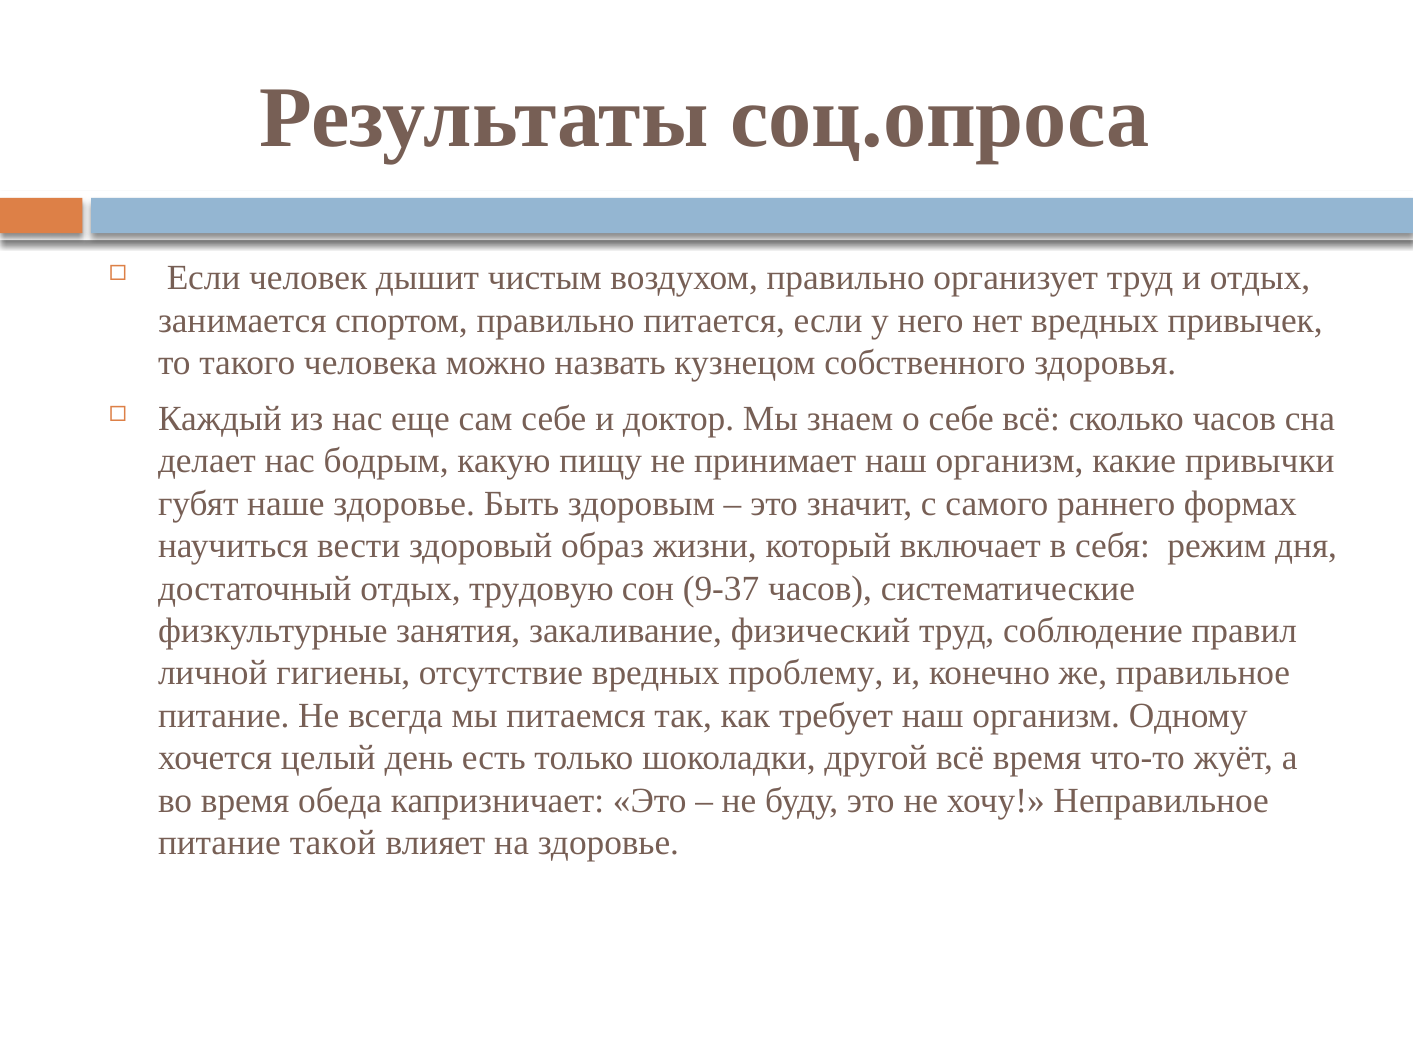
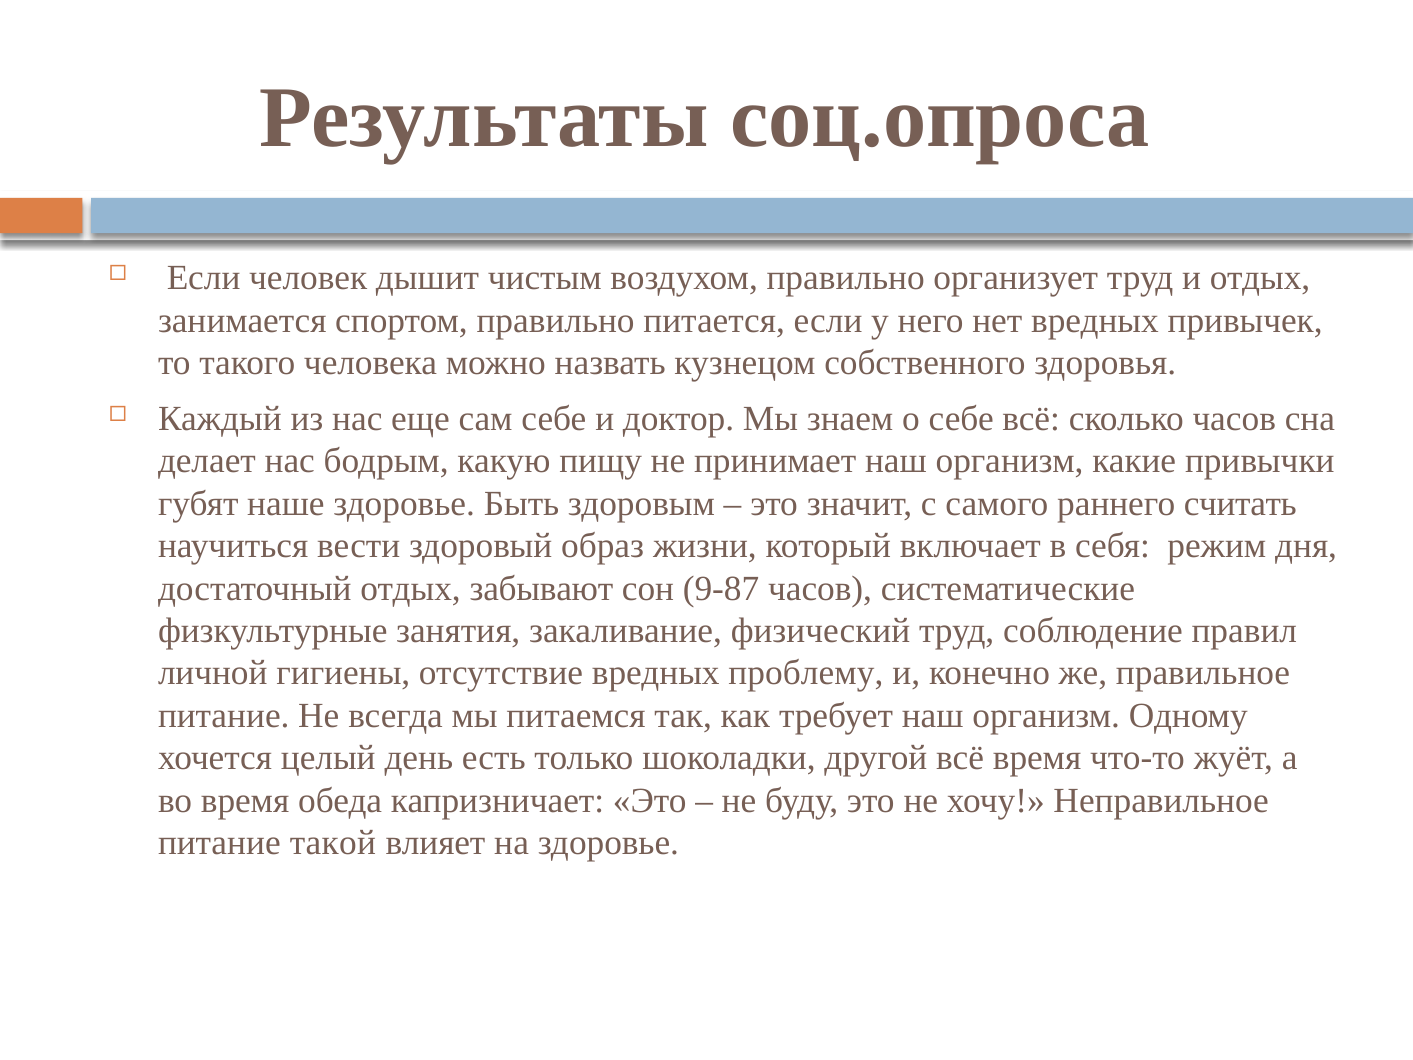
формах: формах -> считать
трудовую: трудовую -> забывают
9-37: 9-37 -> 9-87
